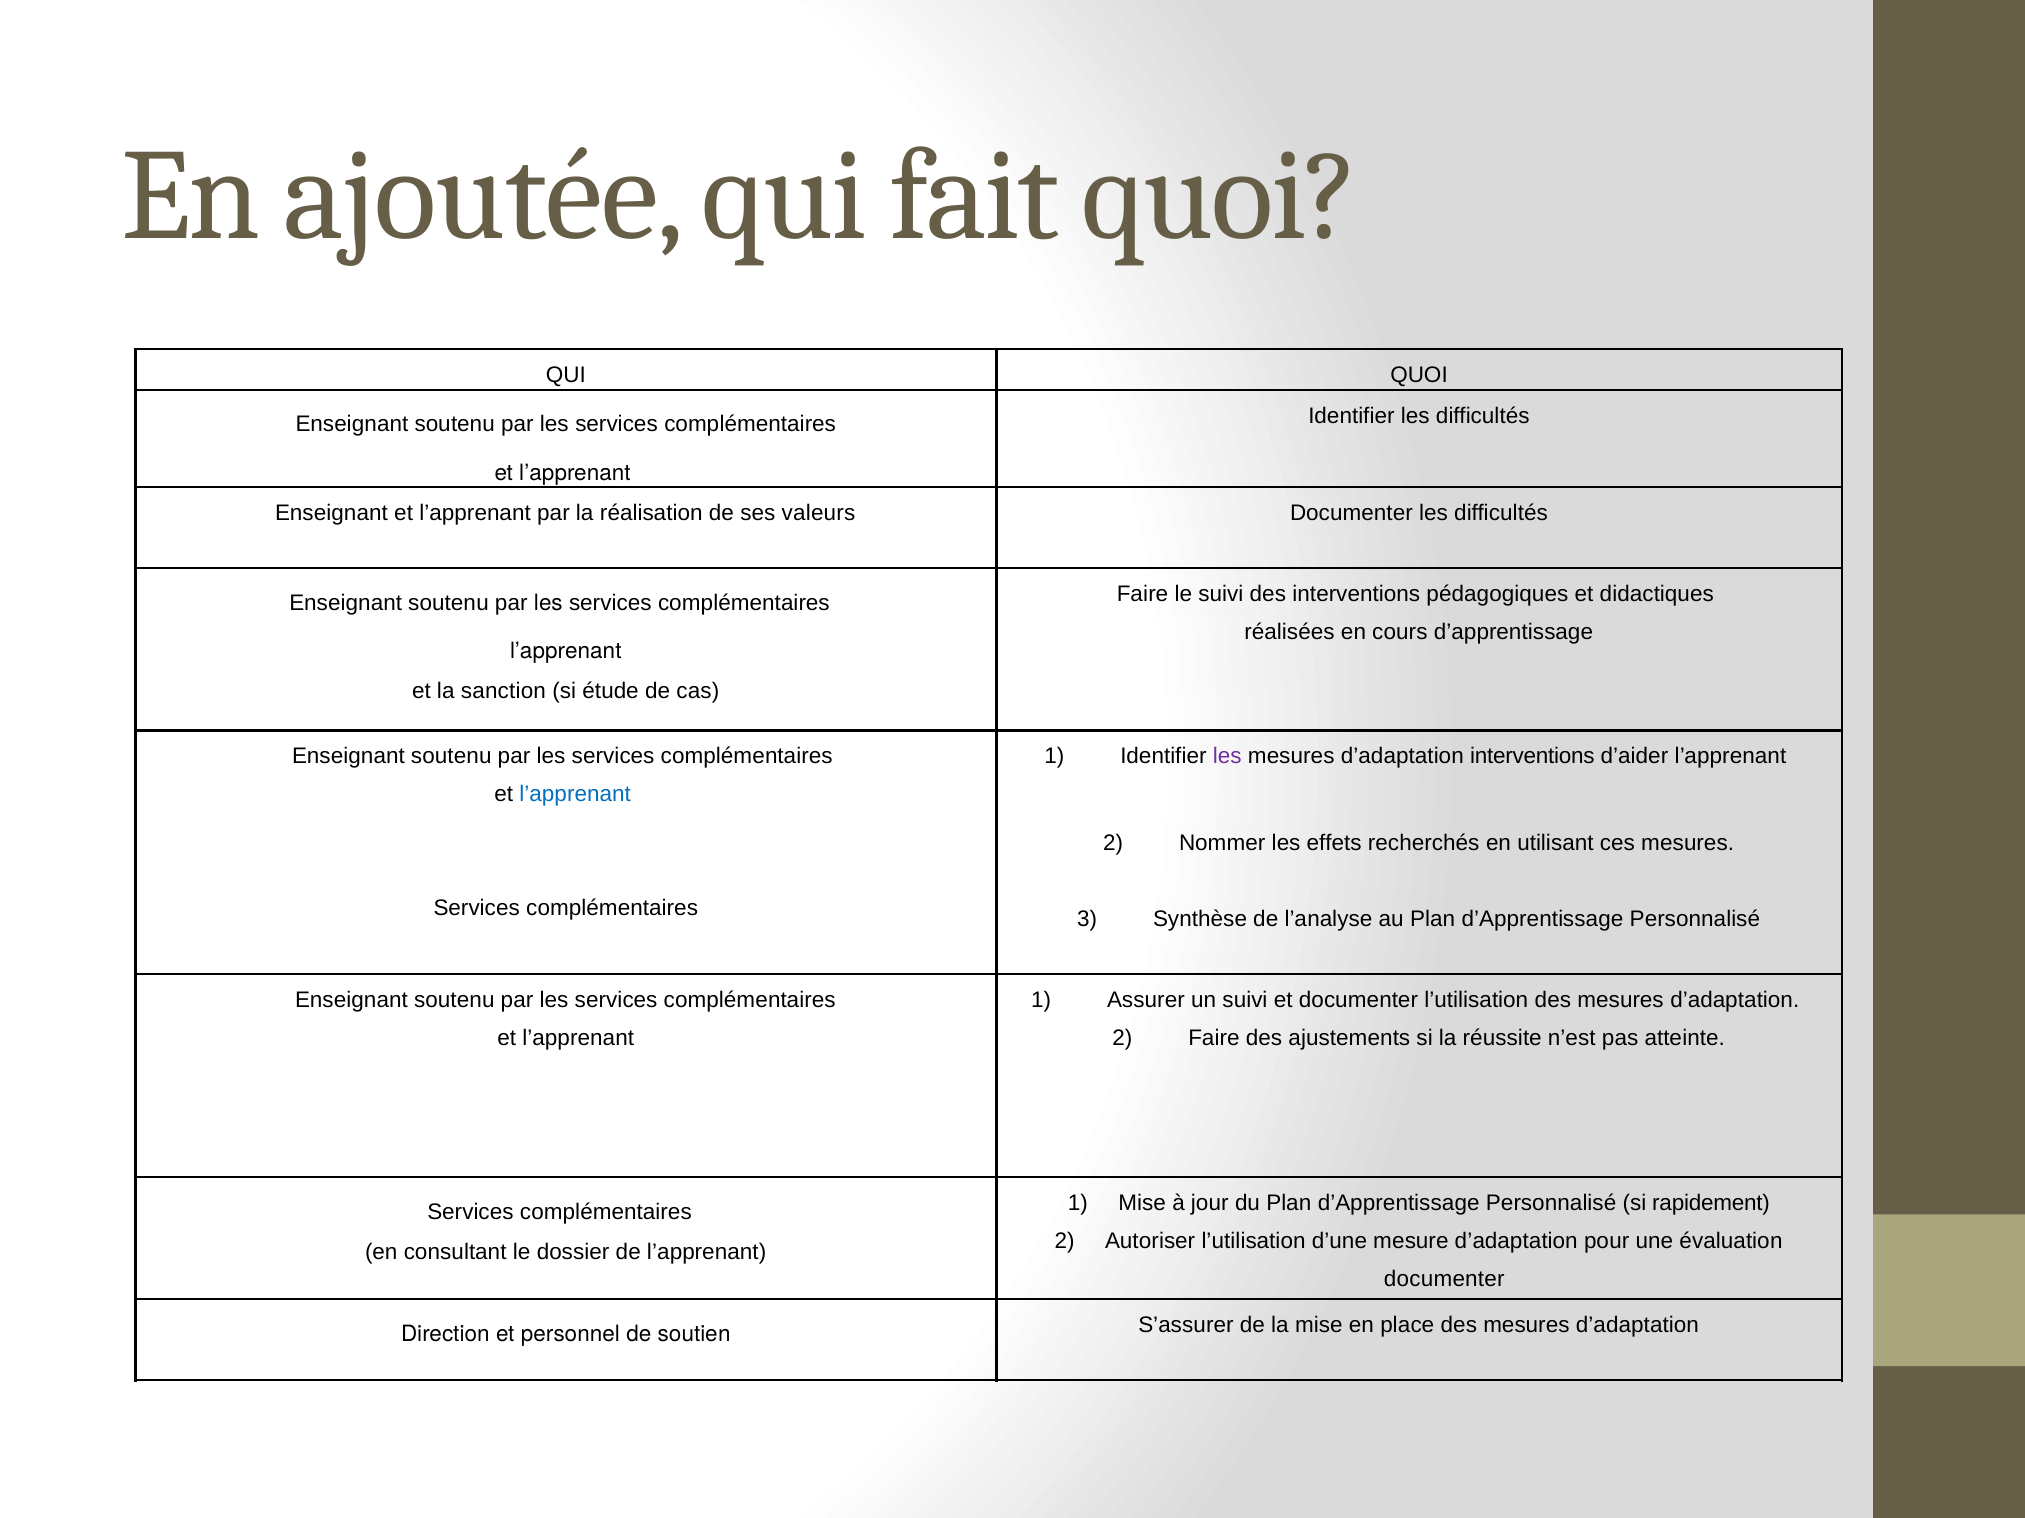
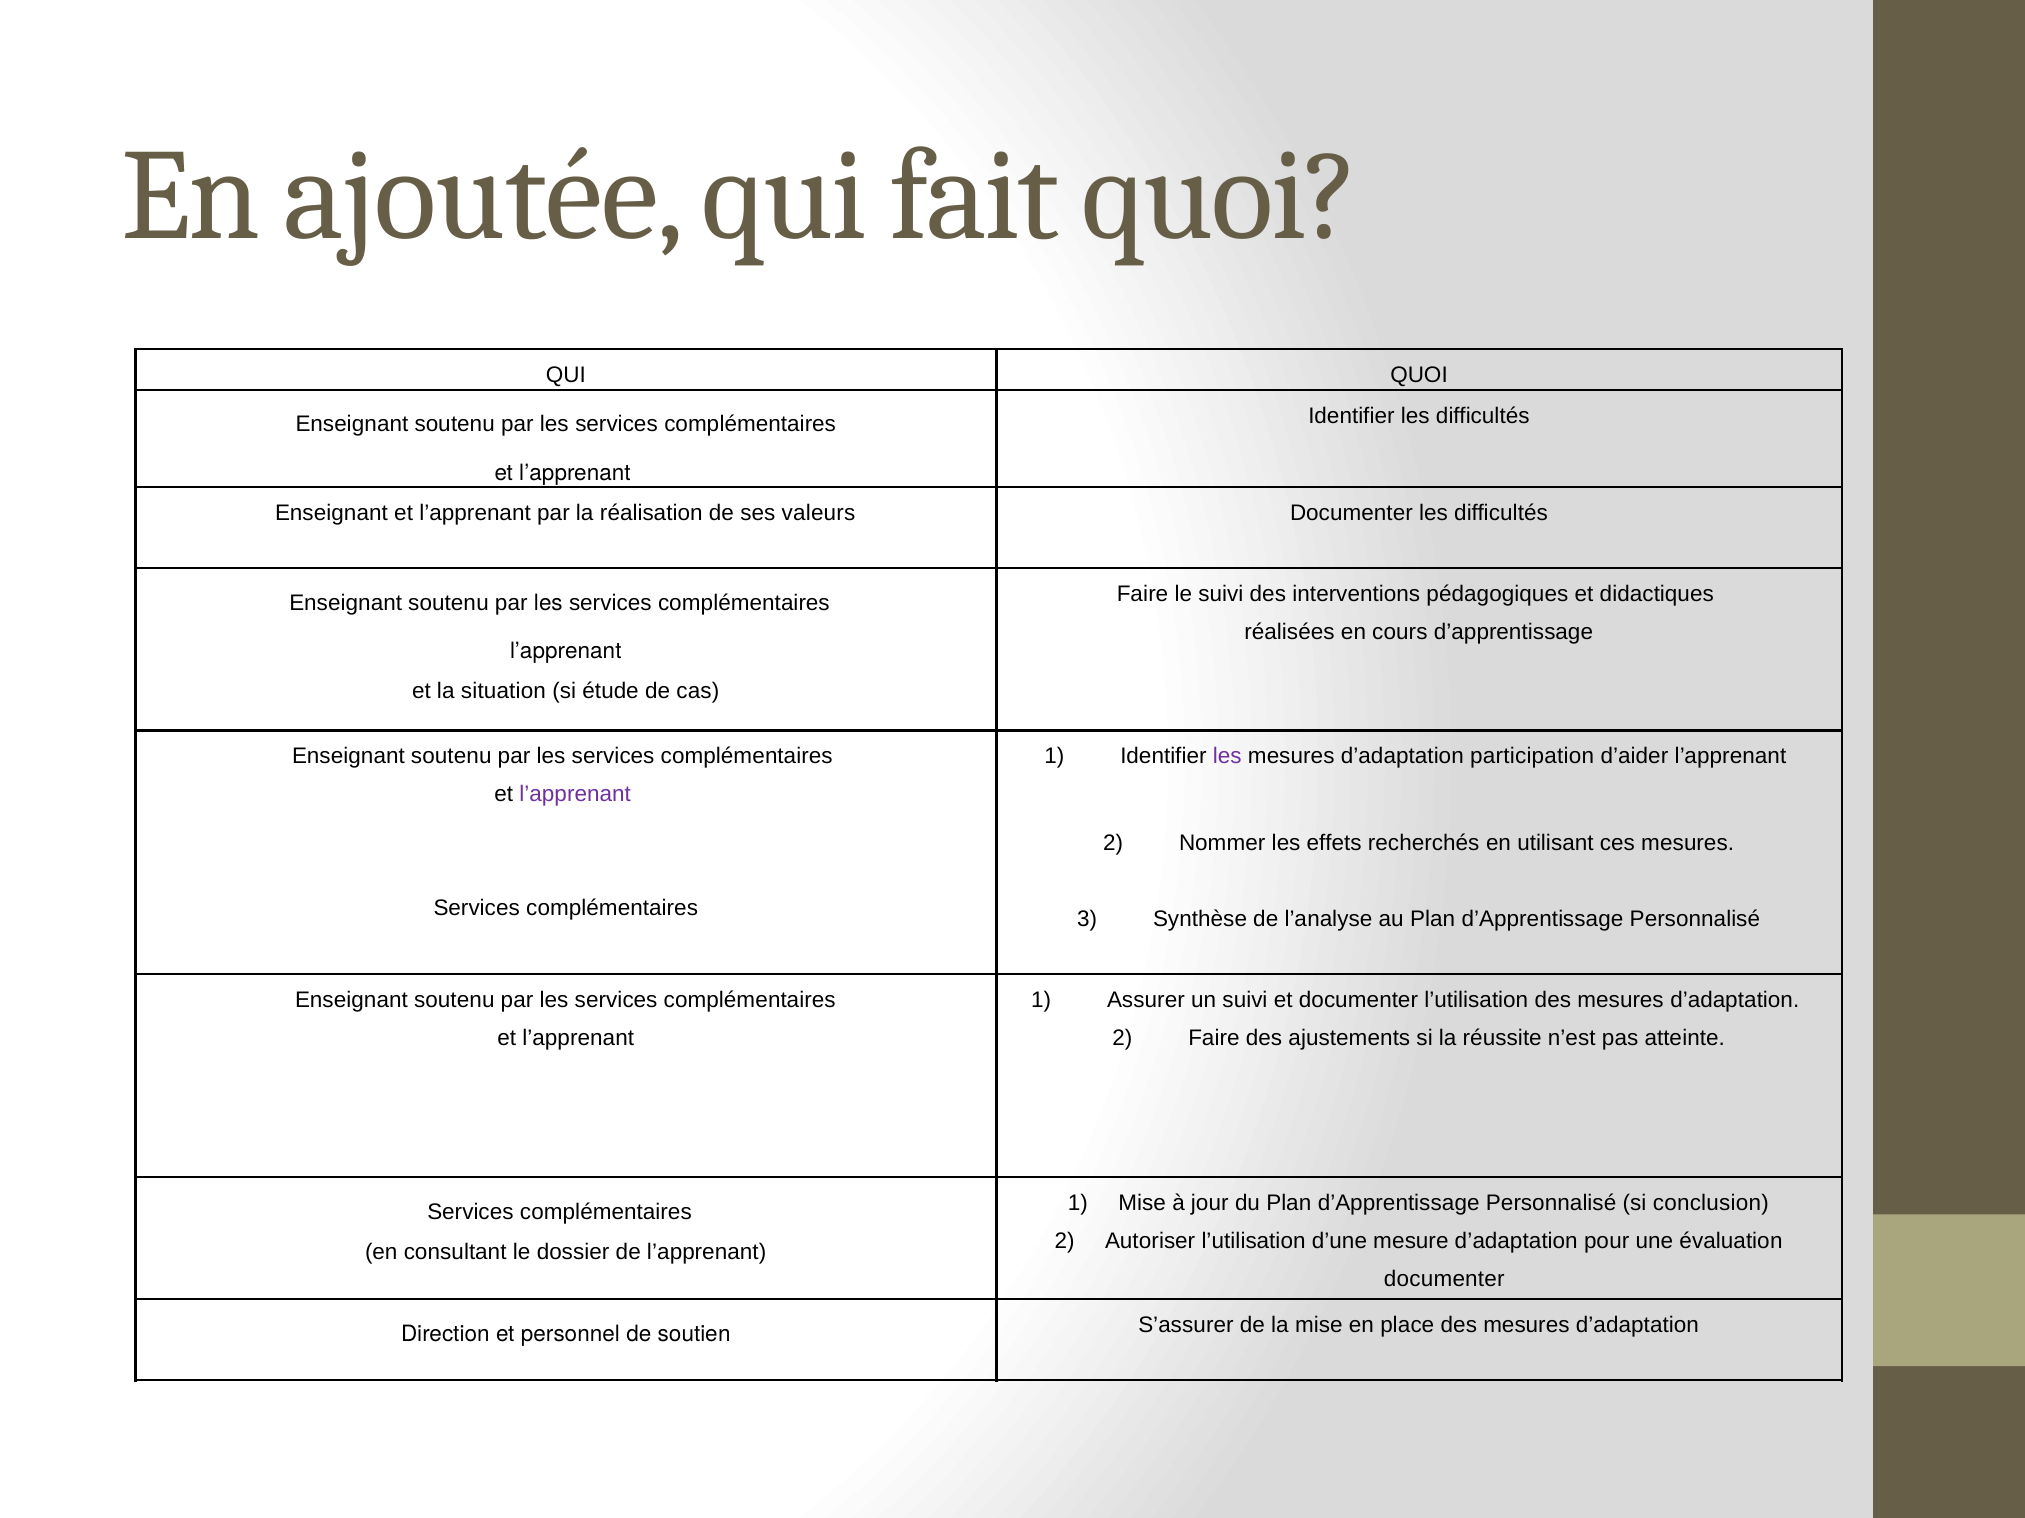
sanction: sanction -> situation
d’adaptation interventions: interventions -> participation
l’apprenant at (575, 795) colour: blue -> purple
rapidement: rapidement -> conclusion
